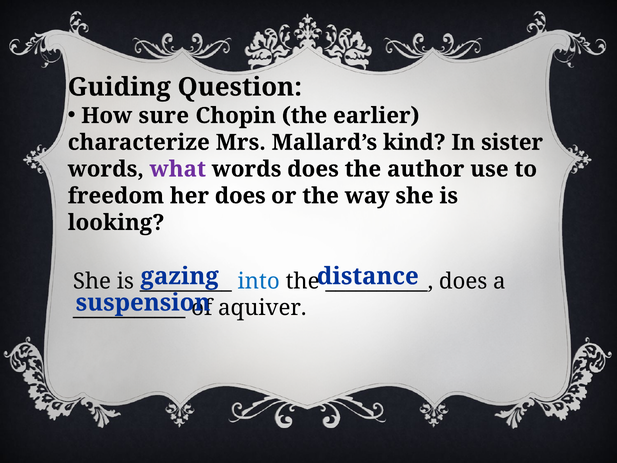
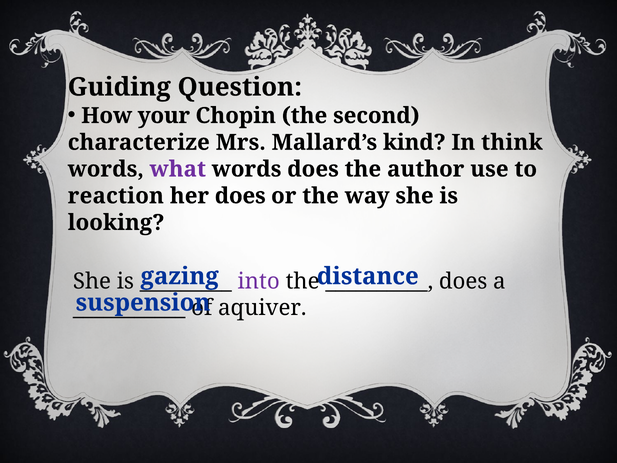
sure: sure -> your
earlier: earlier -> second
sister: sister -> think
freedom: freedom -> reaction
into colour: blue -> purple
